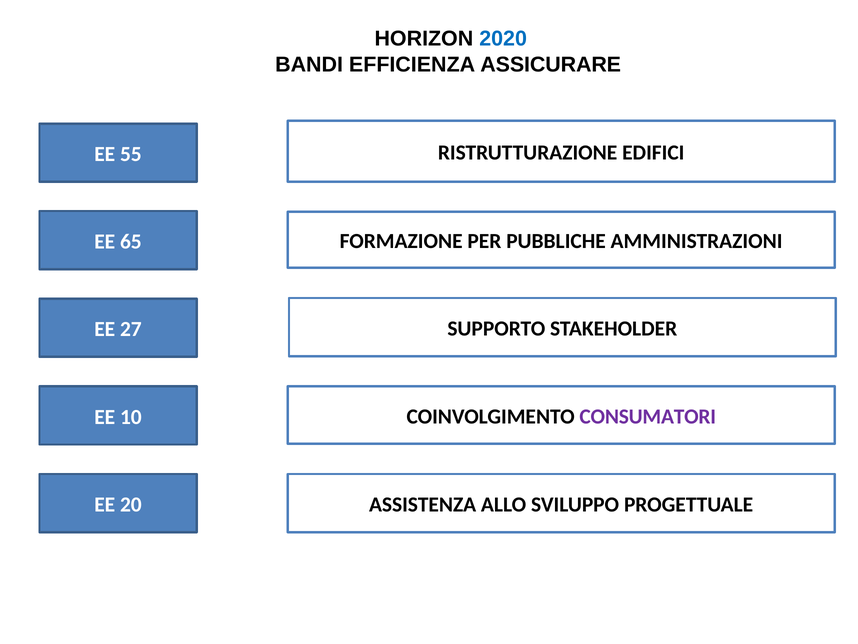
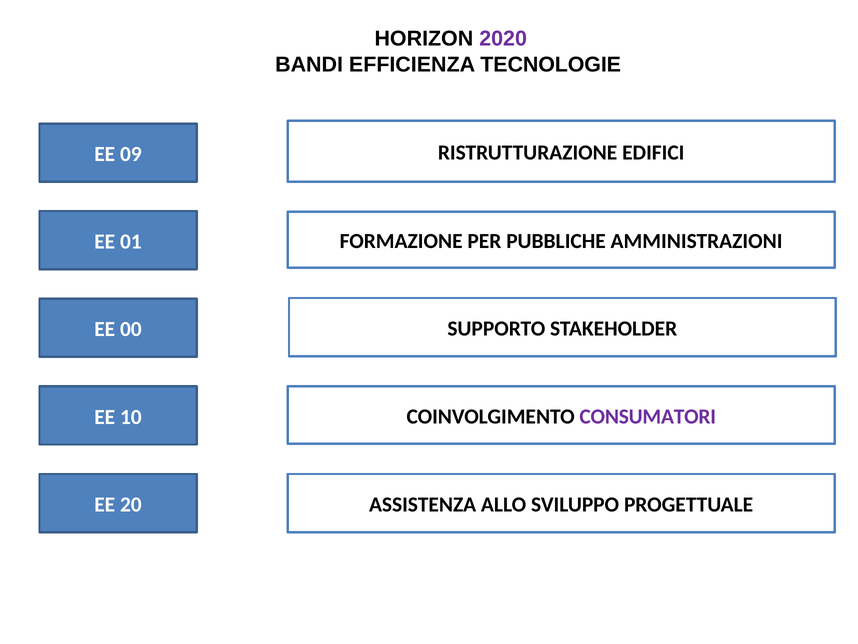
2020 colour: blue -> purple
ASSICURARE: ASSICURARE -> TECNOLOGIE
55: 55 -> 09
65: 65 -> 01
27: 27 -> 00
